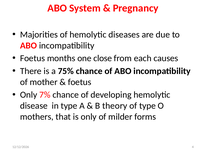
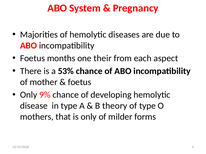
close: close -> their
causes: causes -> aspect
75%: 75% -> 53%
7%: 7% -> 9%
